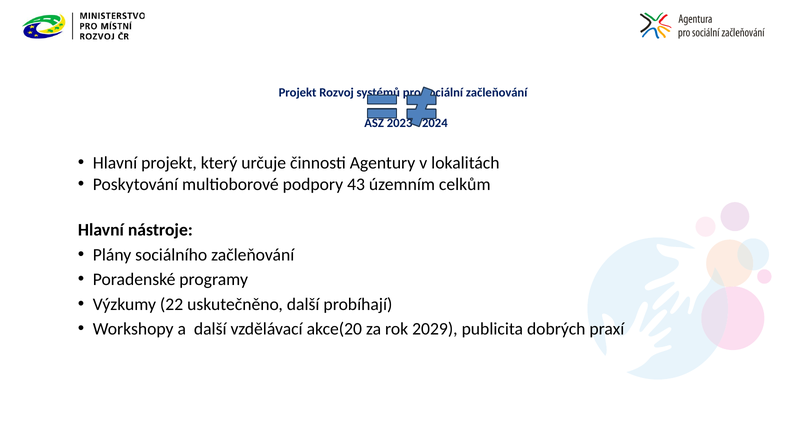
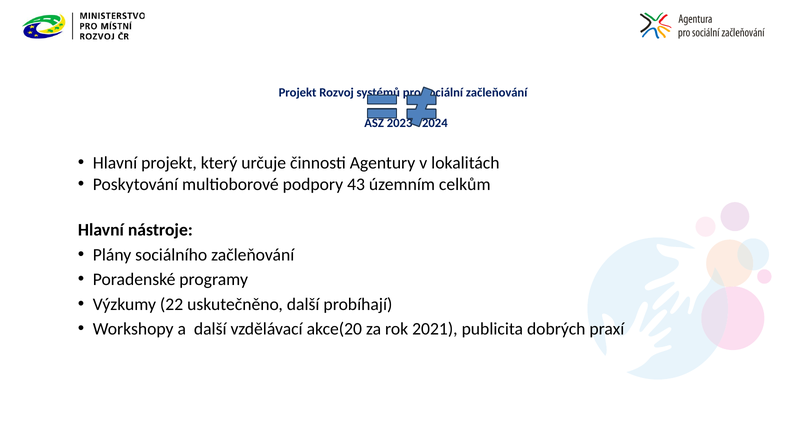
2029: 2029 -> 2021
